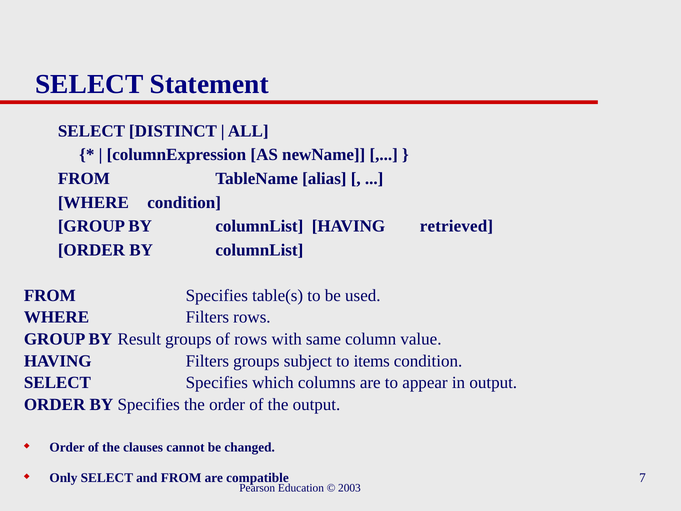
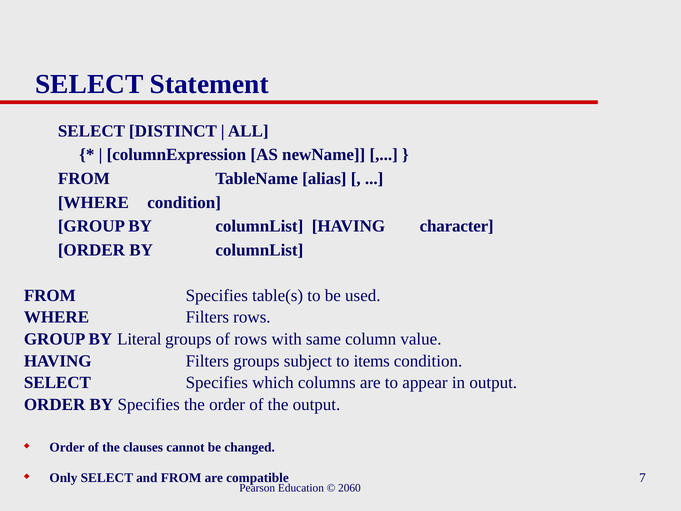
retrieved: retrieved -> character
Result: Result -> Literal
2003: 2003 -> 2060
